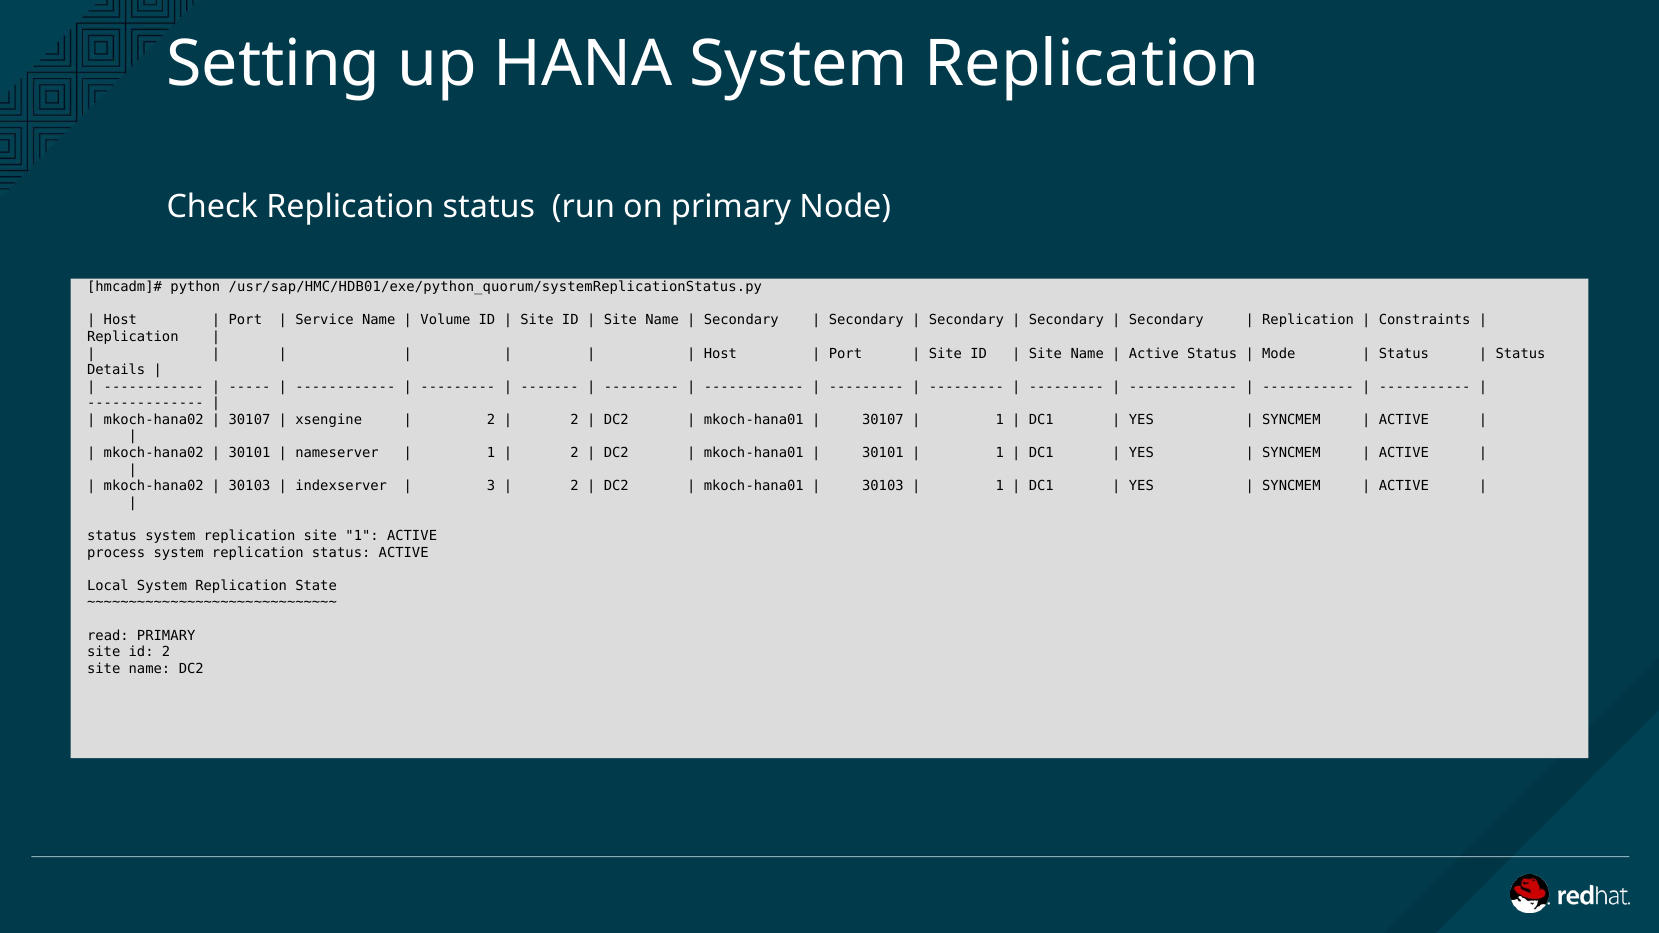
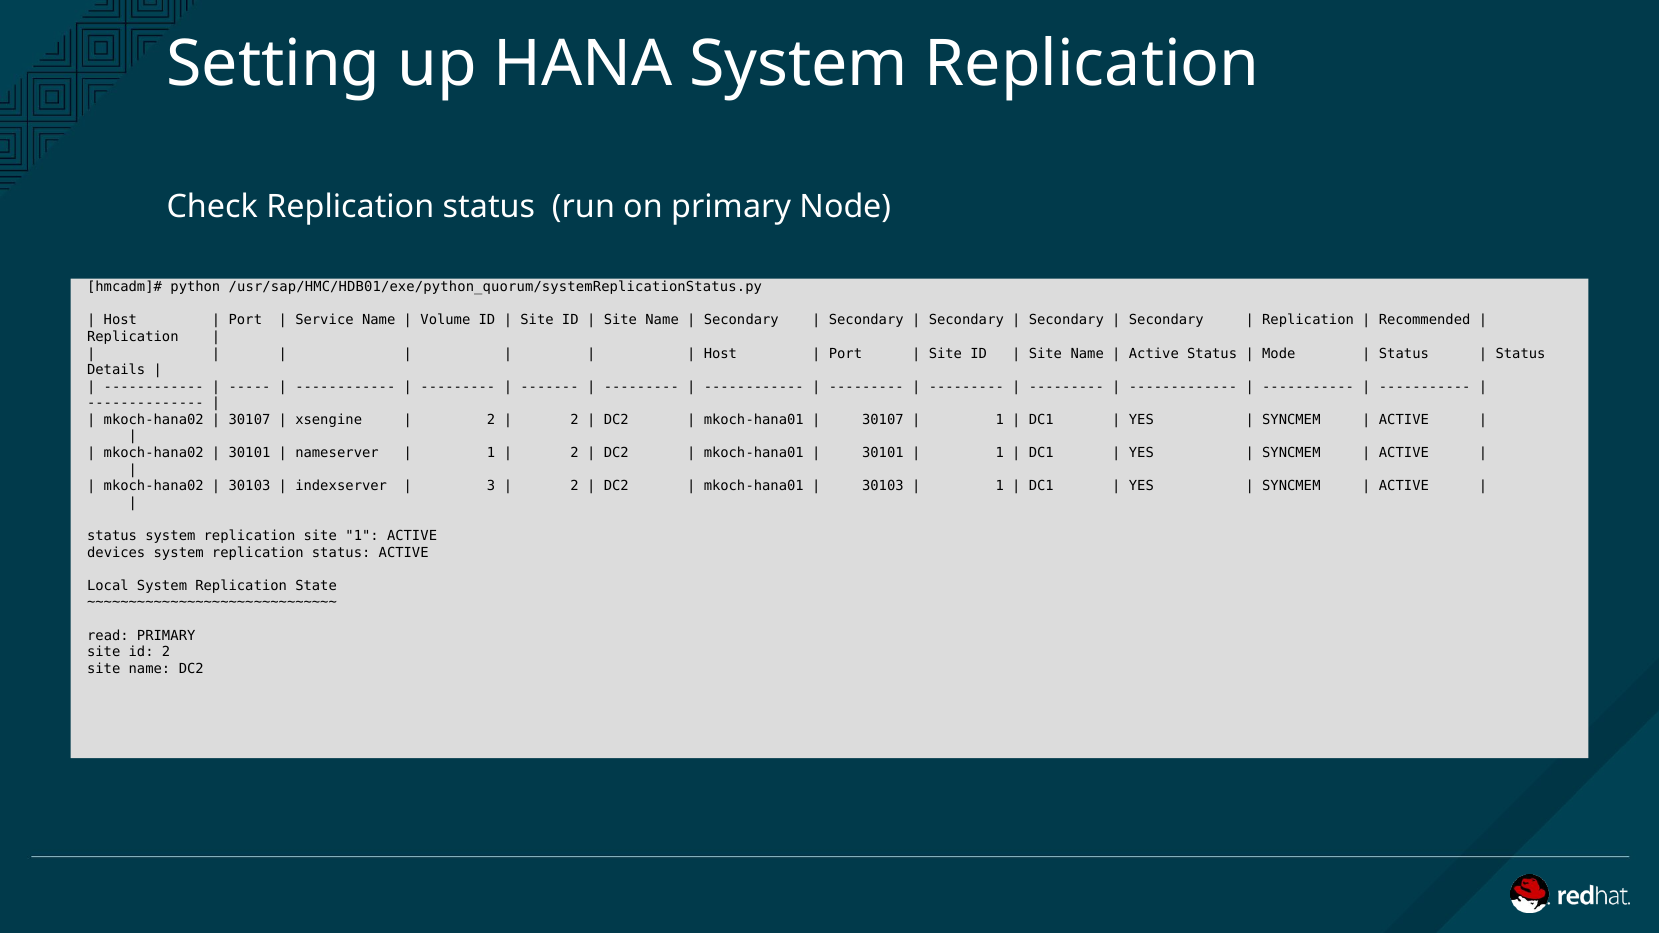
Constraints: Constraints -> Recommended
process: process -> devices
